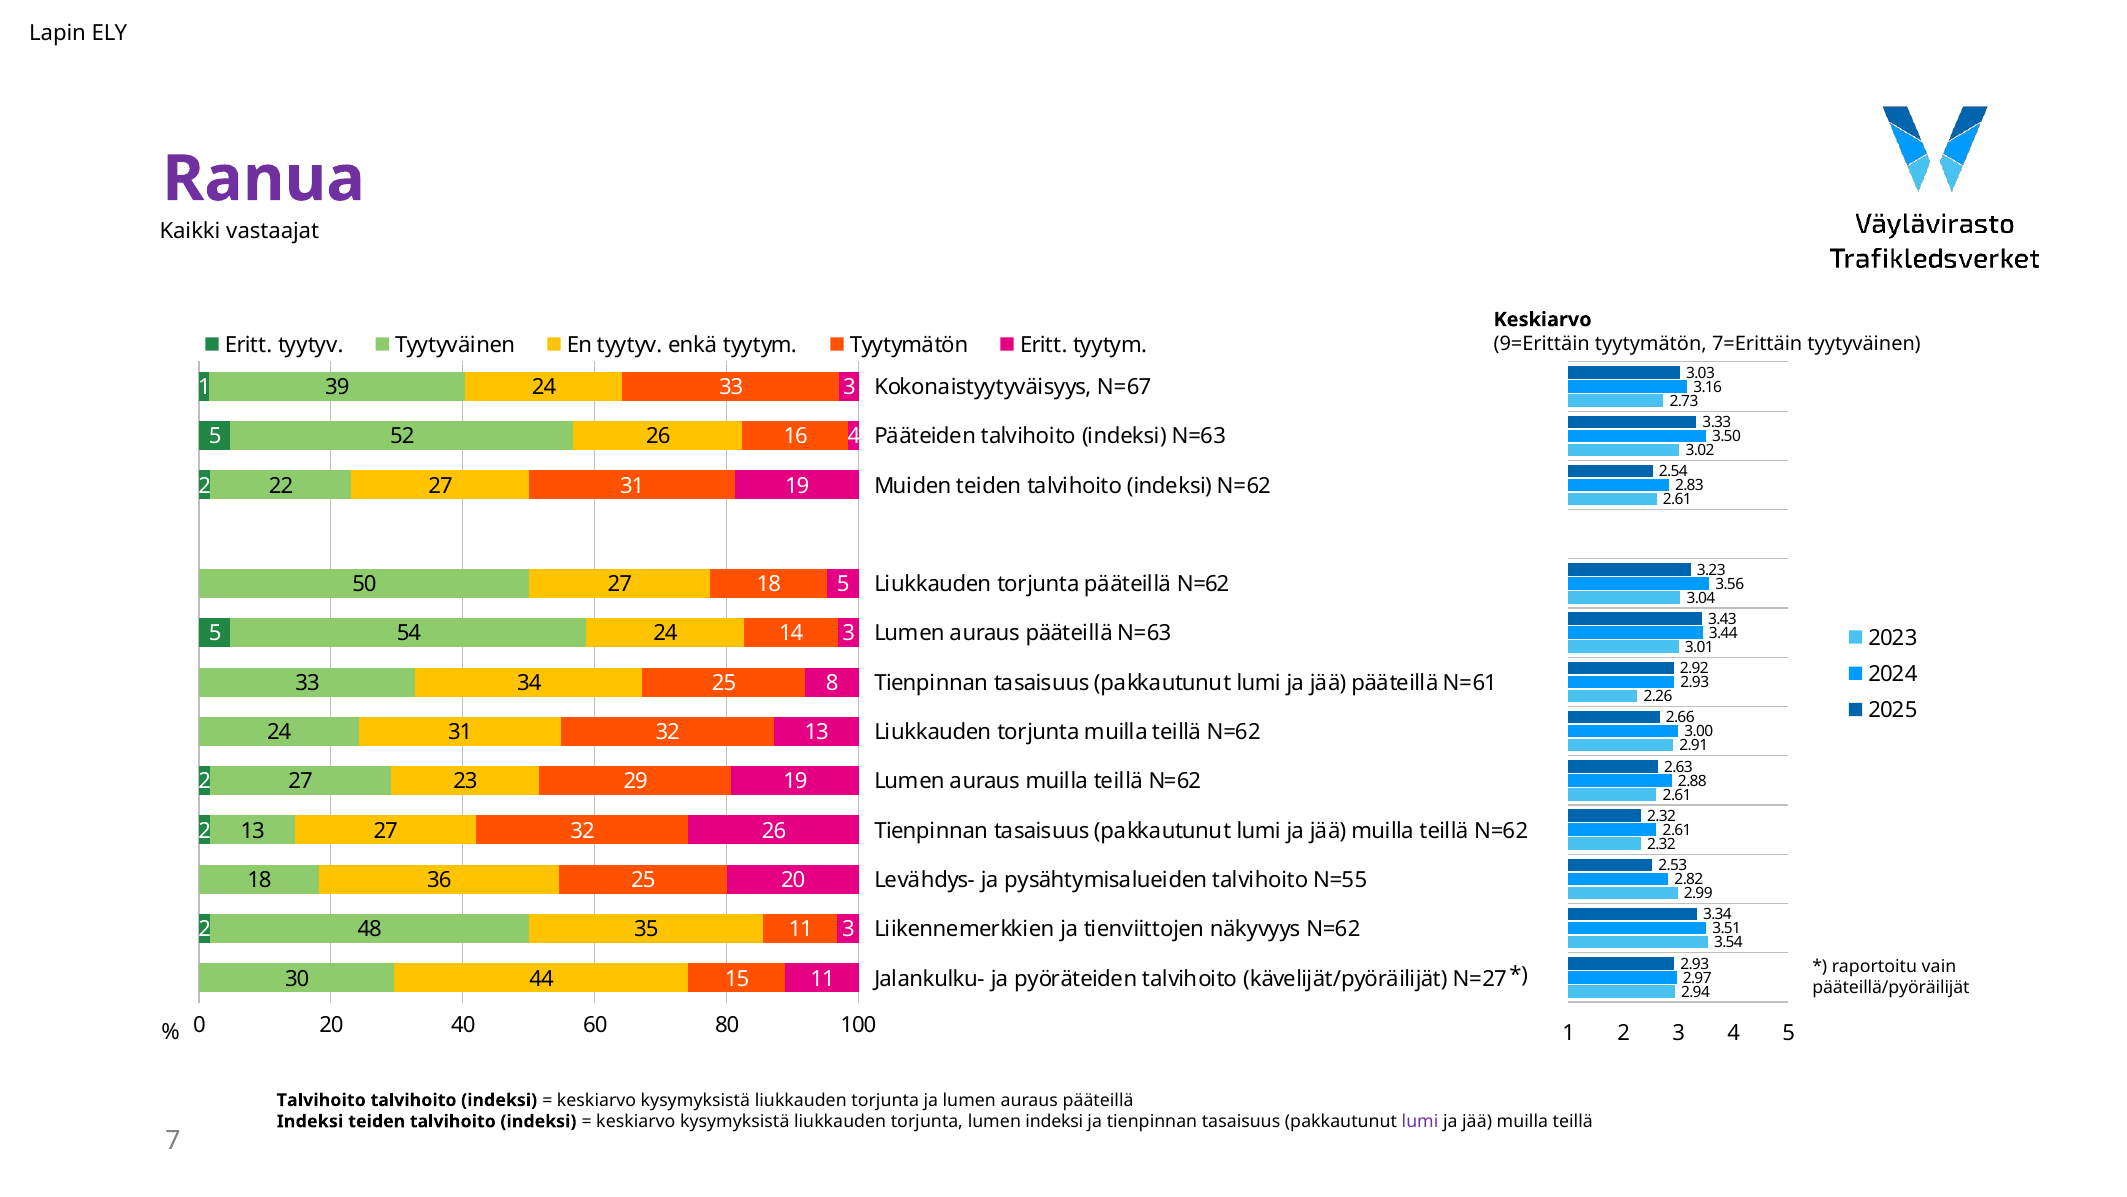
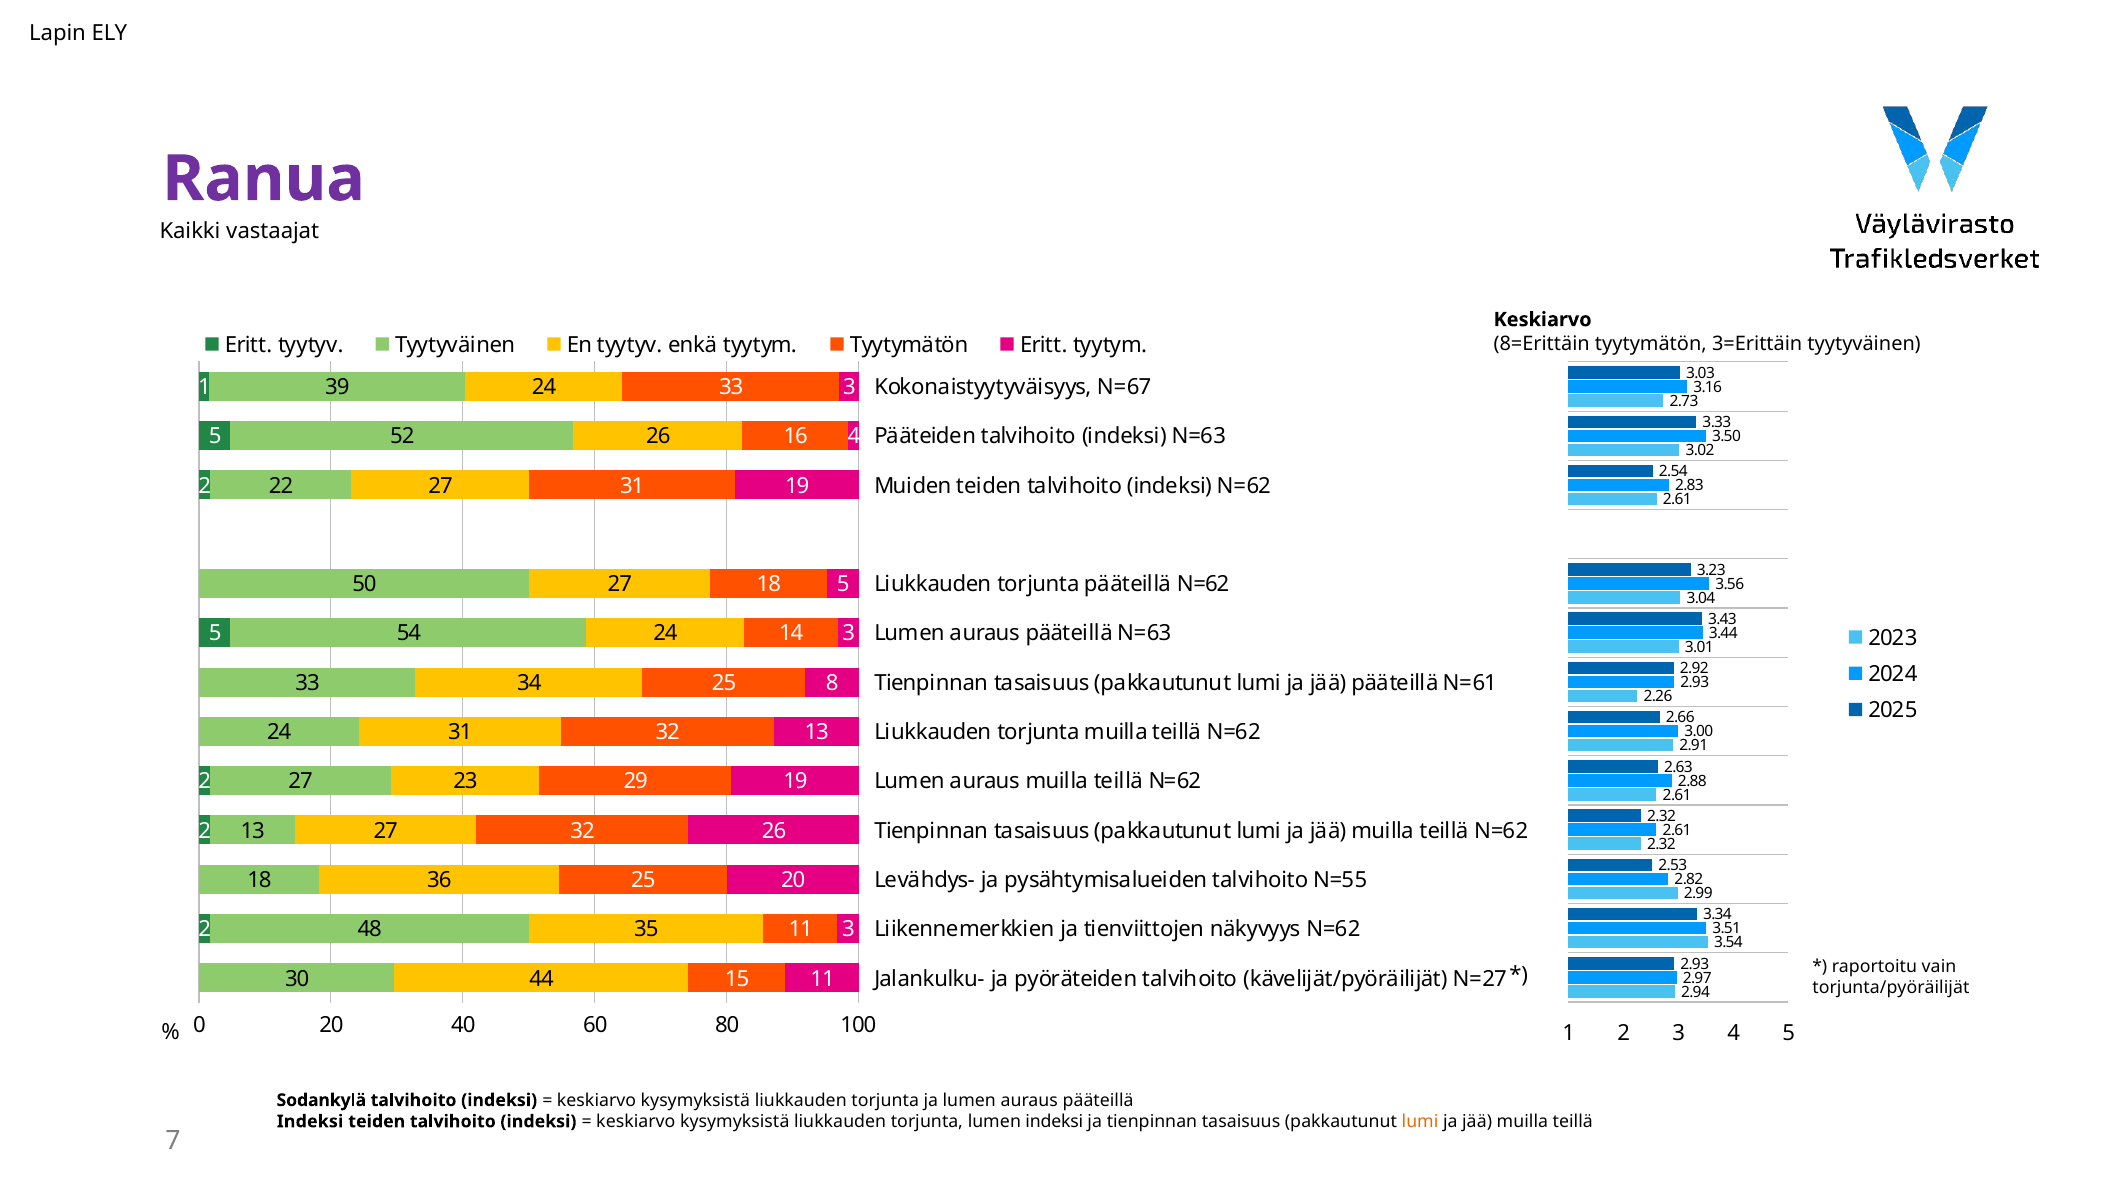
9=Erittäin: 9=Erittäin -> 8=Erittäin
7=Erittäin: 7=Erittäin -> 3=Erittäin
pääteillä/pyöräilijät: pääteillä/pyöräilijät -> torjunta/pyöräilijät
Talvihoito at (321, 1100): Talvihoito -> Sodankylä
lumi at (1420, 1121) colour: purple -> orange
